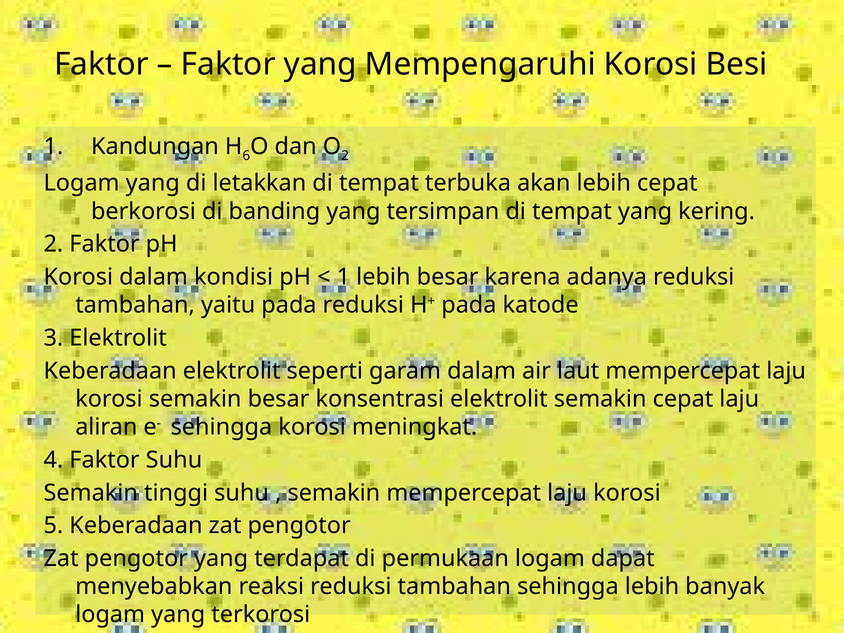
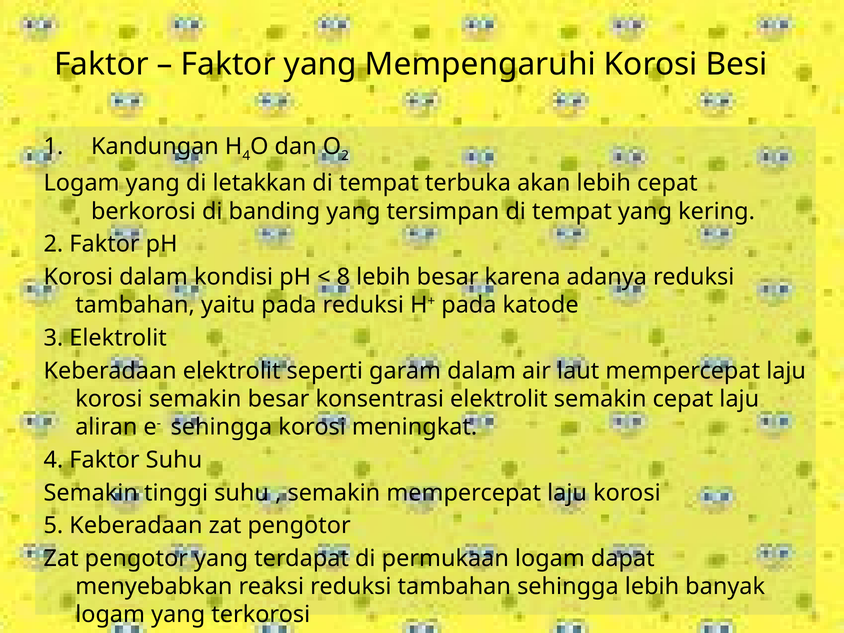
6 at (246, 156): 6 -> 4
1 at (343, 277): 1 -> 8
